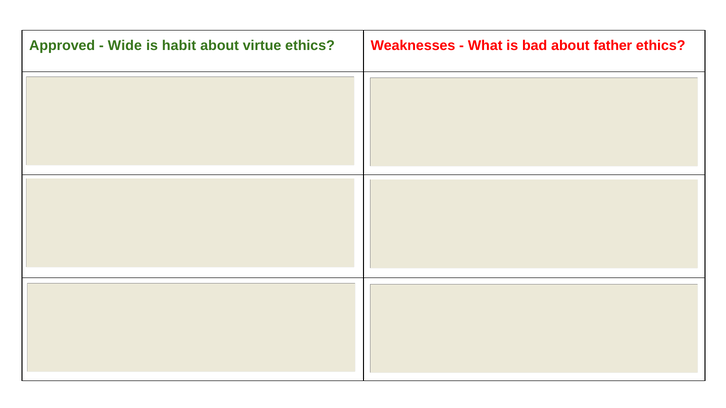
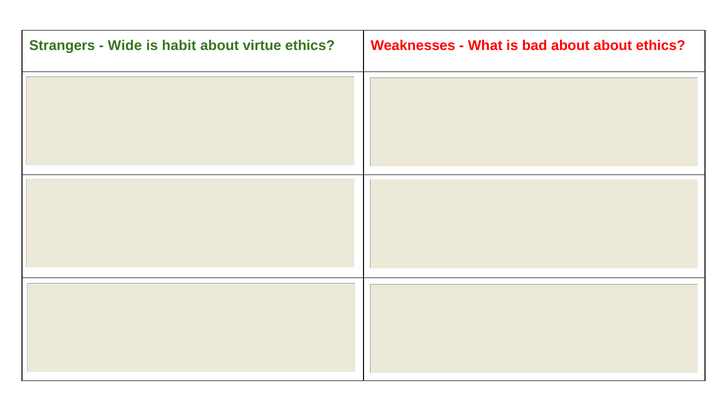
Approved: Approved -> Strangers
about father: father -> about
